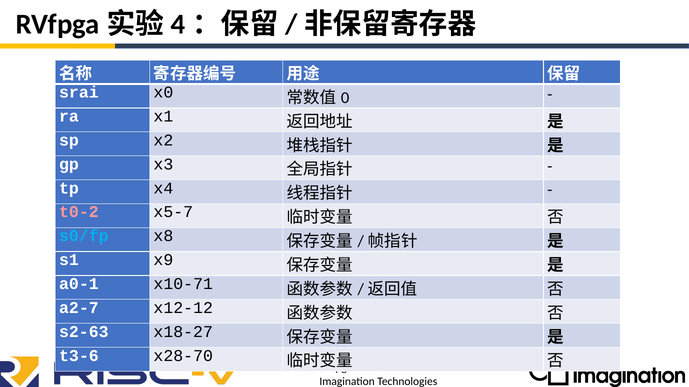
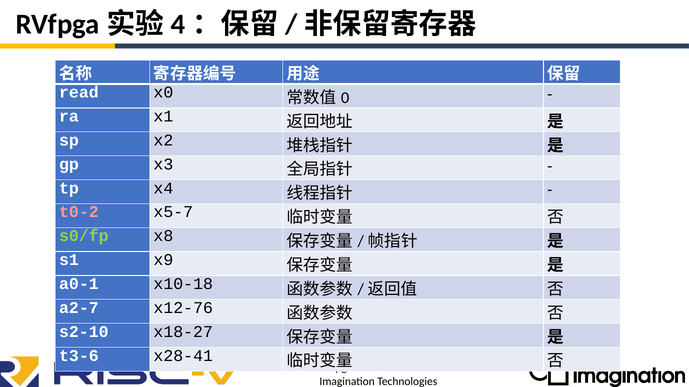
srai: srai -> read
s0/fp colour: light blue -> light green
x10-71: x10-71 -> x10-18
x12-12: x12-12 -> x12-76
s2-63: s2-63 -> s2-10
x28-70: x28-70 -> x28-41
